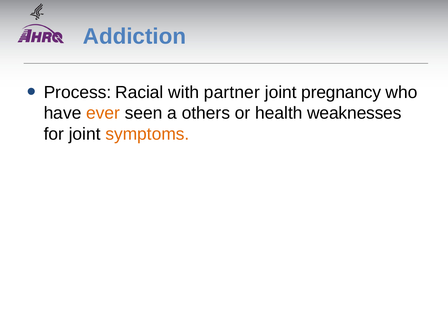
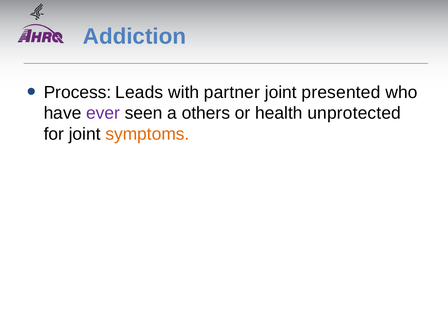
Racial: Racial -> Leads
pregnancy: pregnancy -> presented
ever colour: orange -> purple
weaknesses: weaknesses -> unprotected
